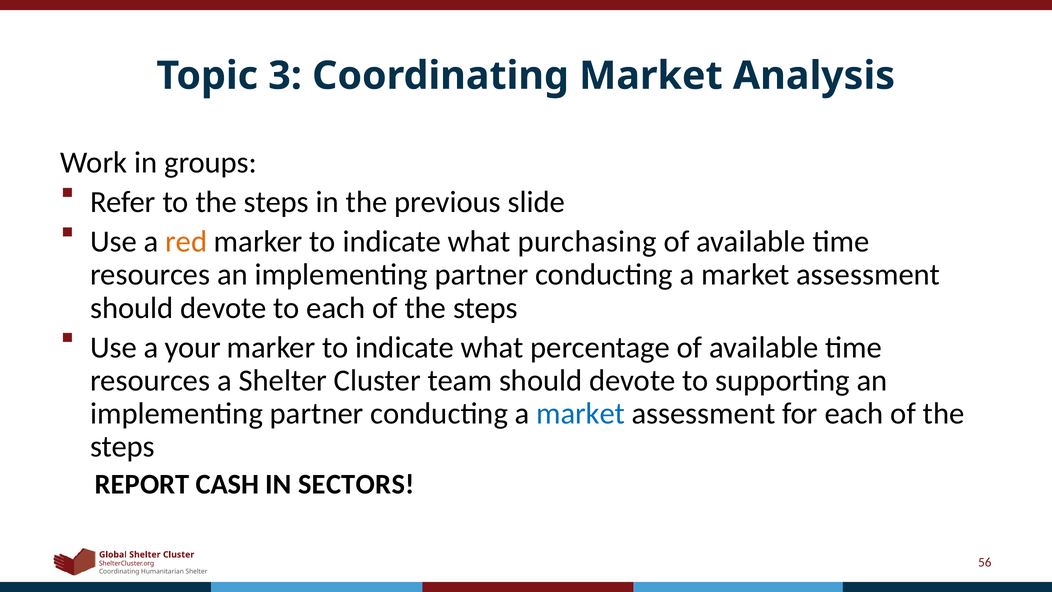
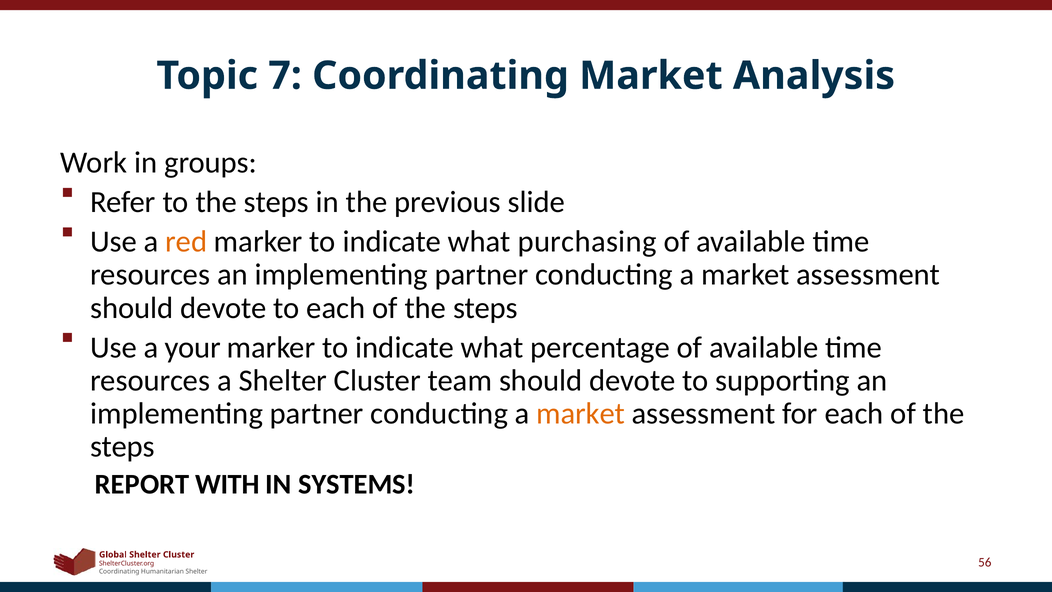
3: 3 -> 7
market at (581, 414) colour: blue -> orange
CASH: CASH -> WITH
SECTORS: SECTORS -> SYSTEMS
